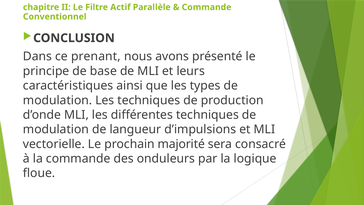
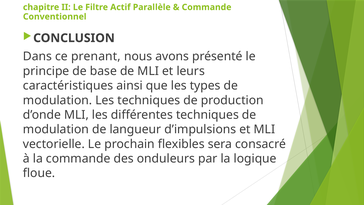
majorité: majorité -> flexibles
